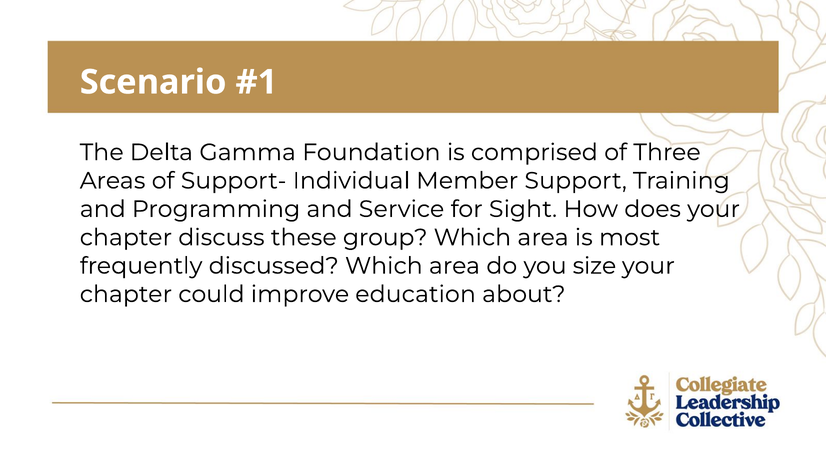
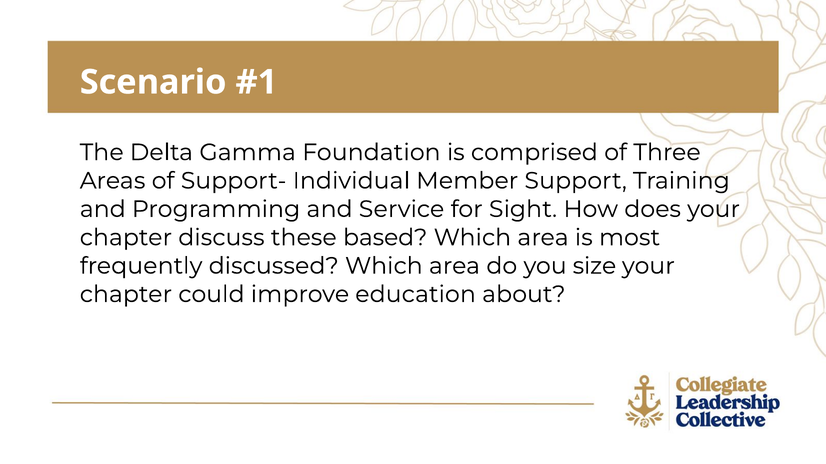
group: group -> based
